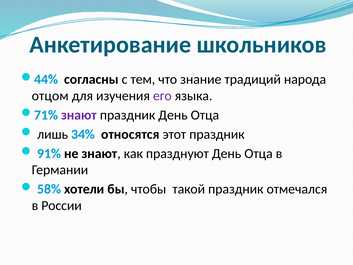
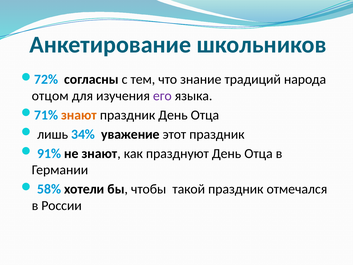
44%: 44% -> 72%
знают at (79, 115) colour: purple -> orange
относятся: относятся -> уважение
